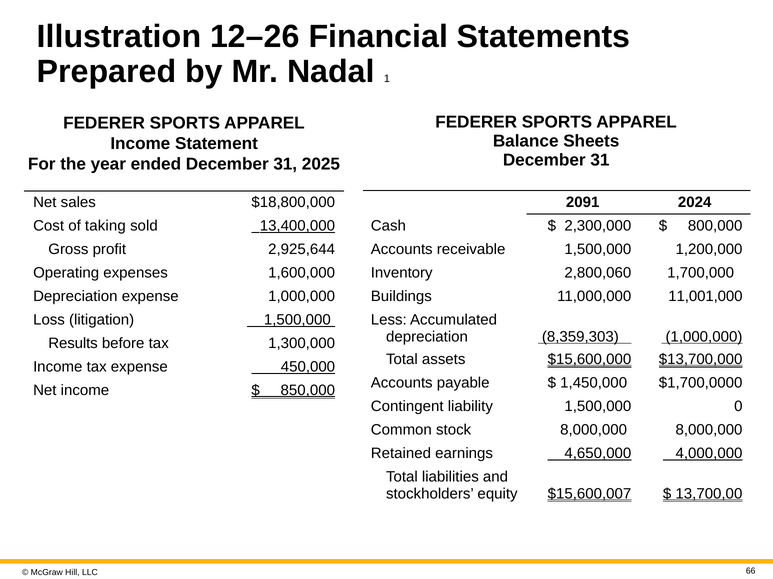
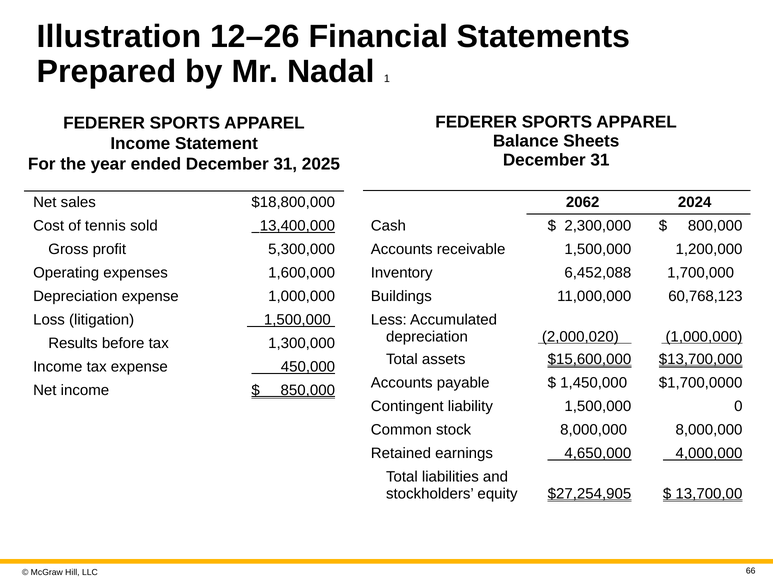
2091: 2091 -> 2062
taking: taking -> tennis
2,925,644: 2,925,644 -> 5,300,000
2,800,060: 2,800,060 -> 6,452,088
11,001,000: 11,001,000 -> 60,768,123
8,359,303: 8,359,303 -> 2,000,020
$15,600,007: $15,600,007 -> $27,254,905
